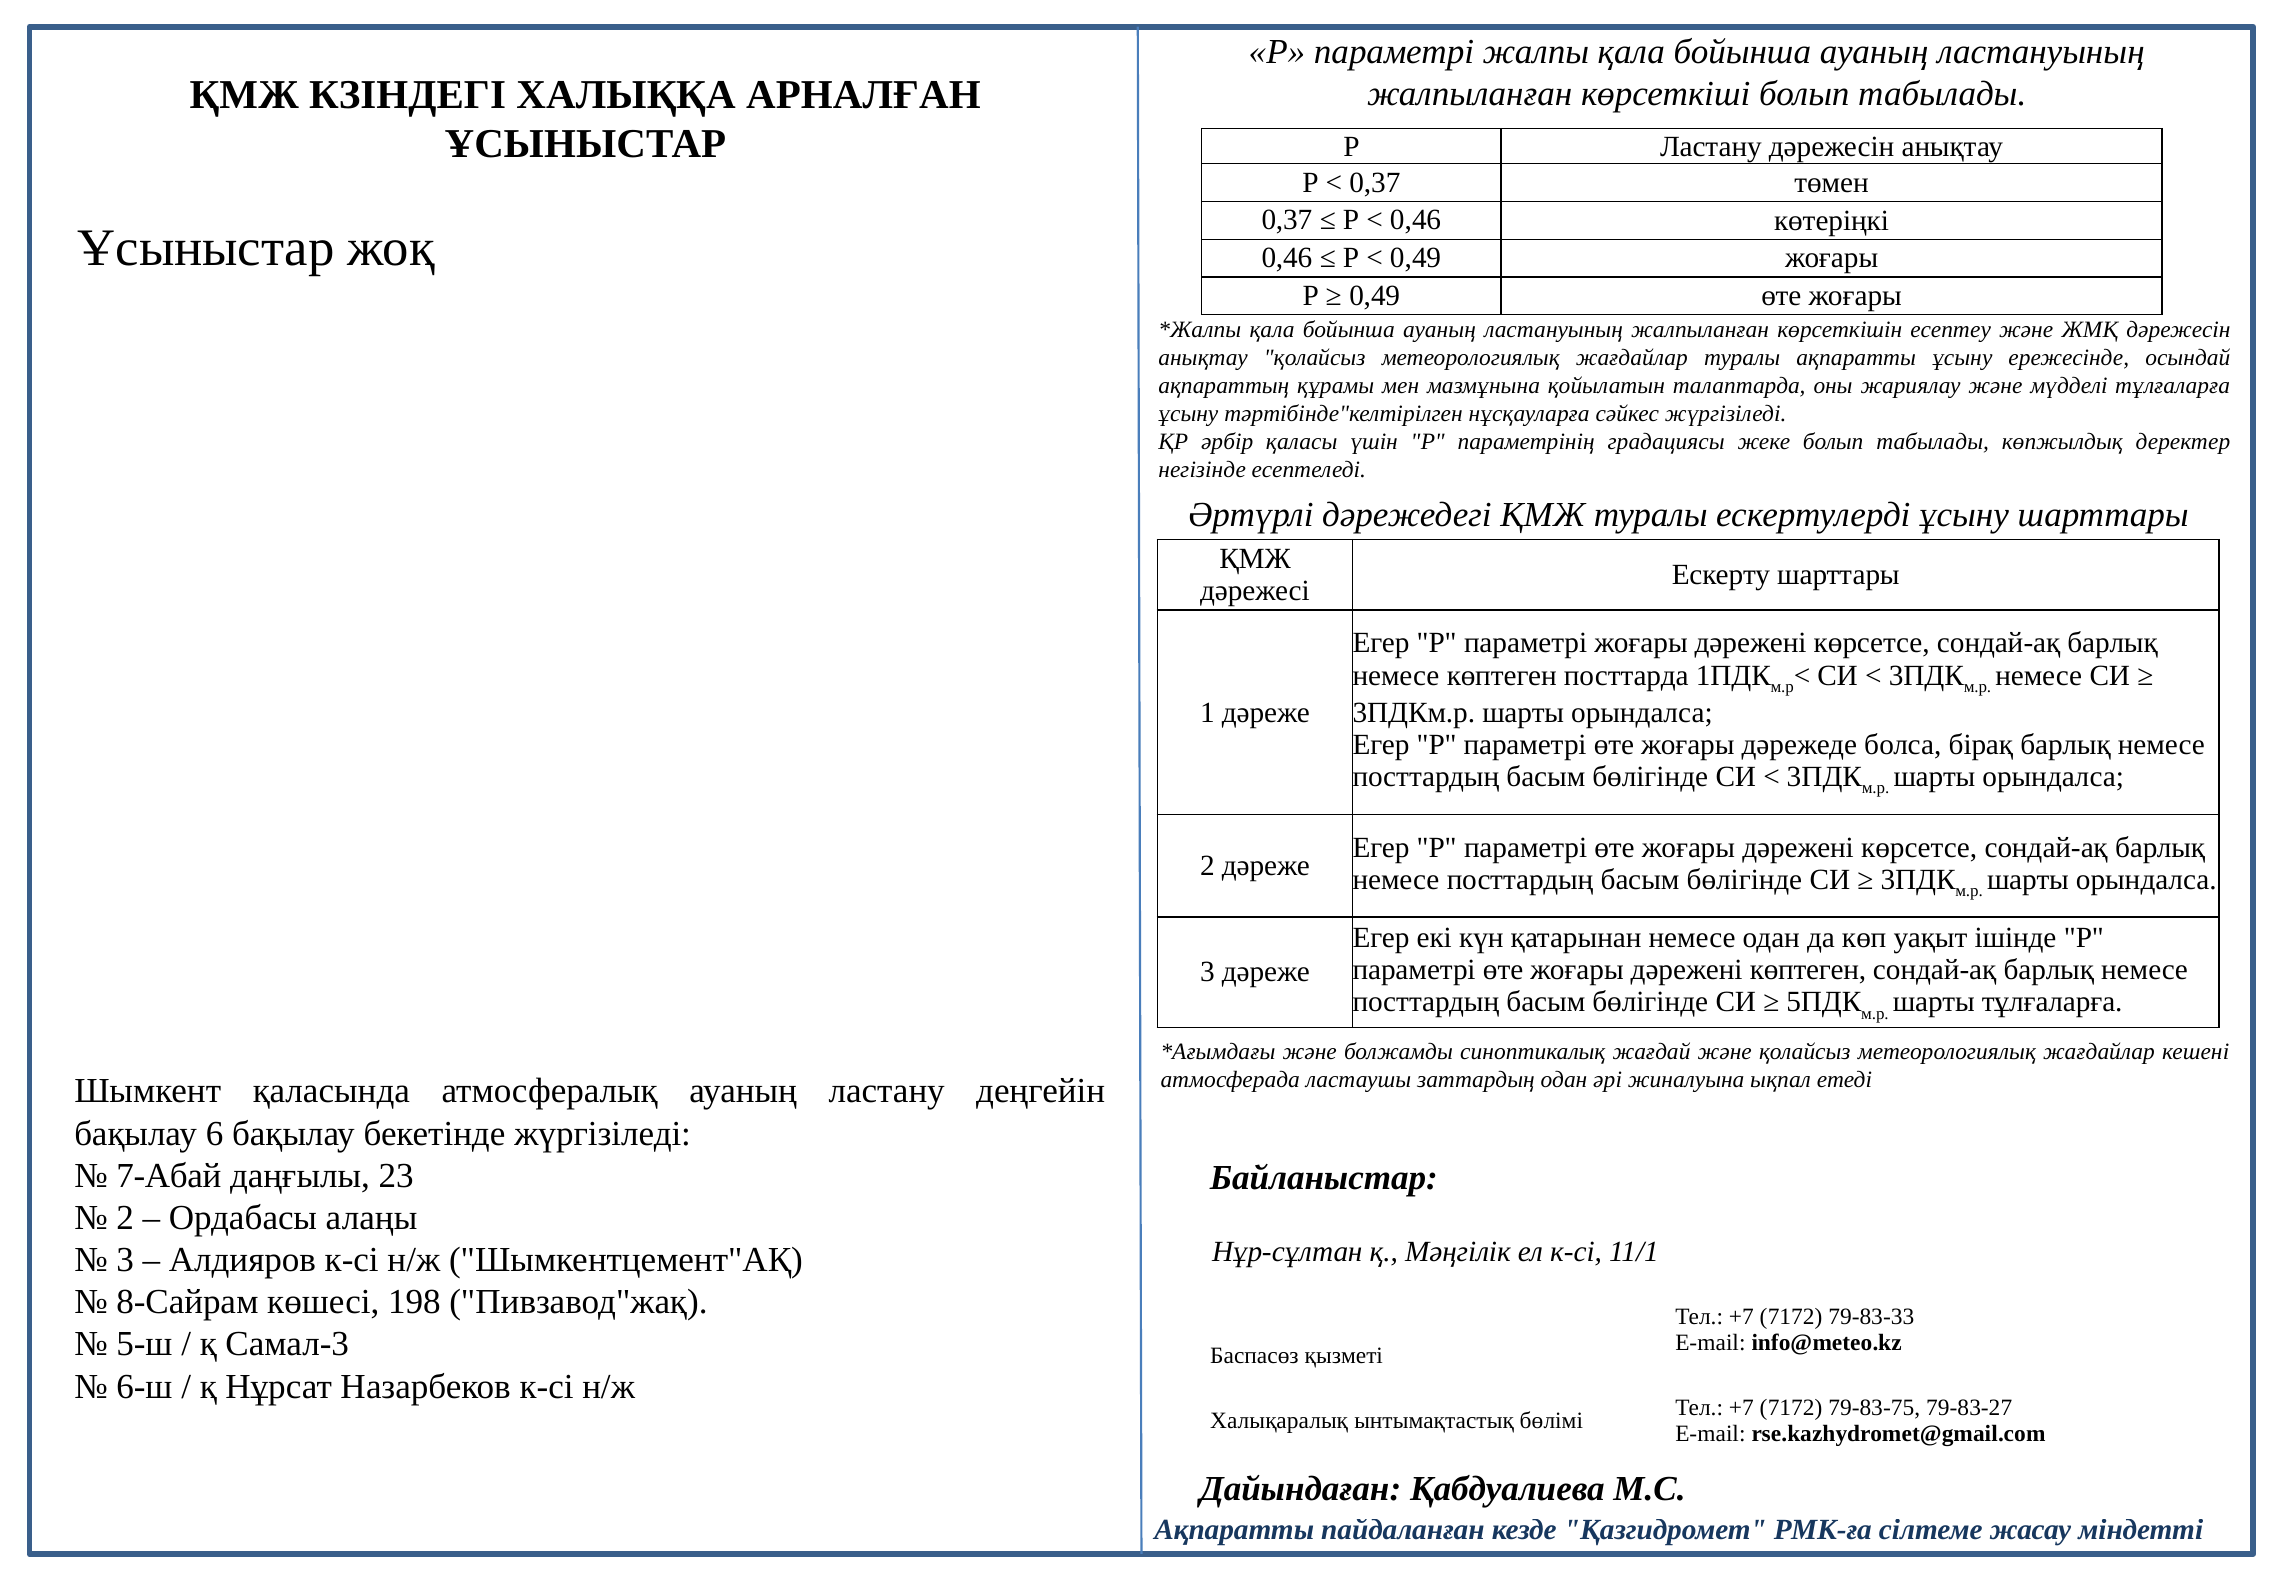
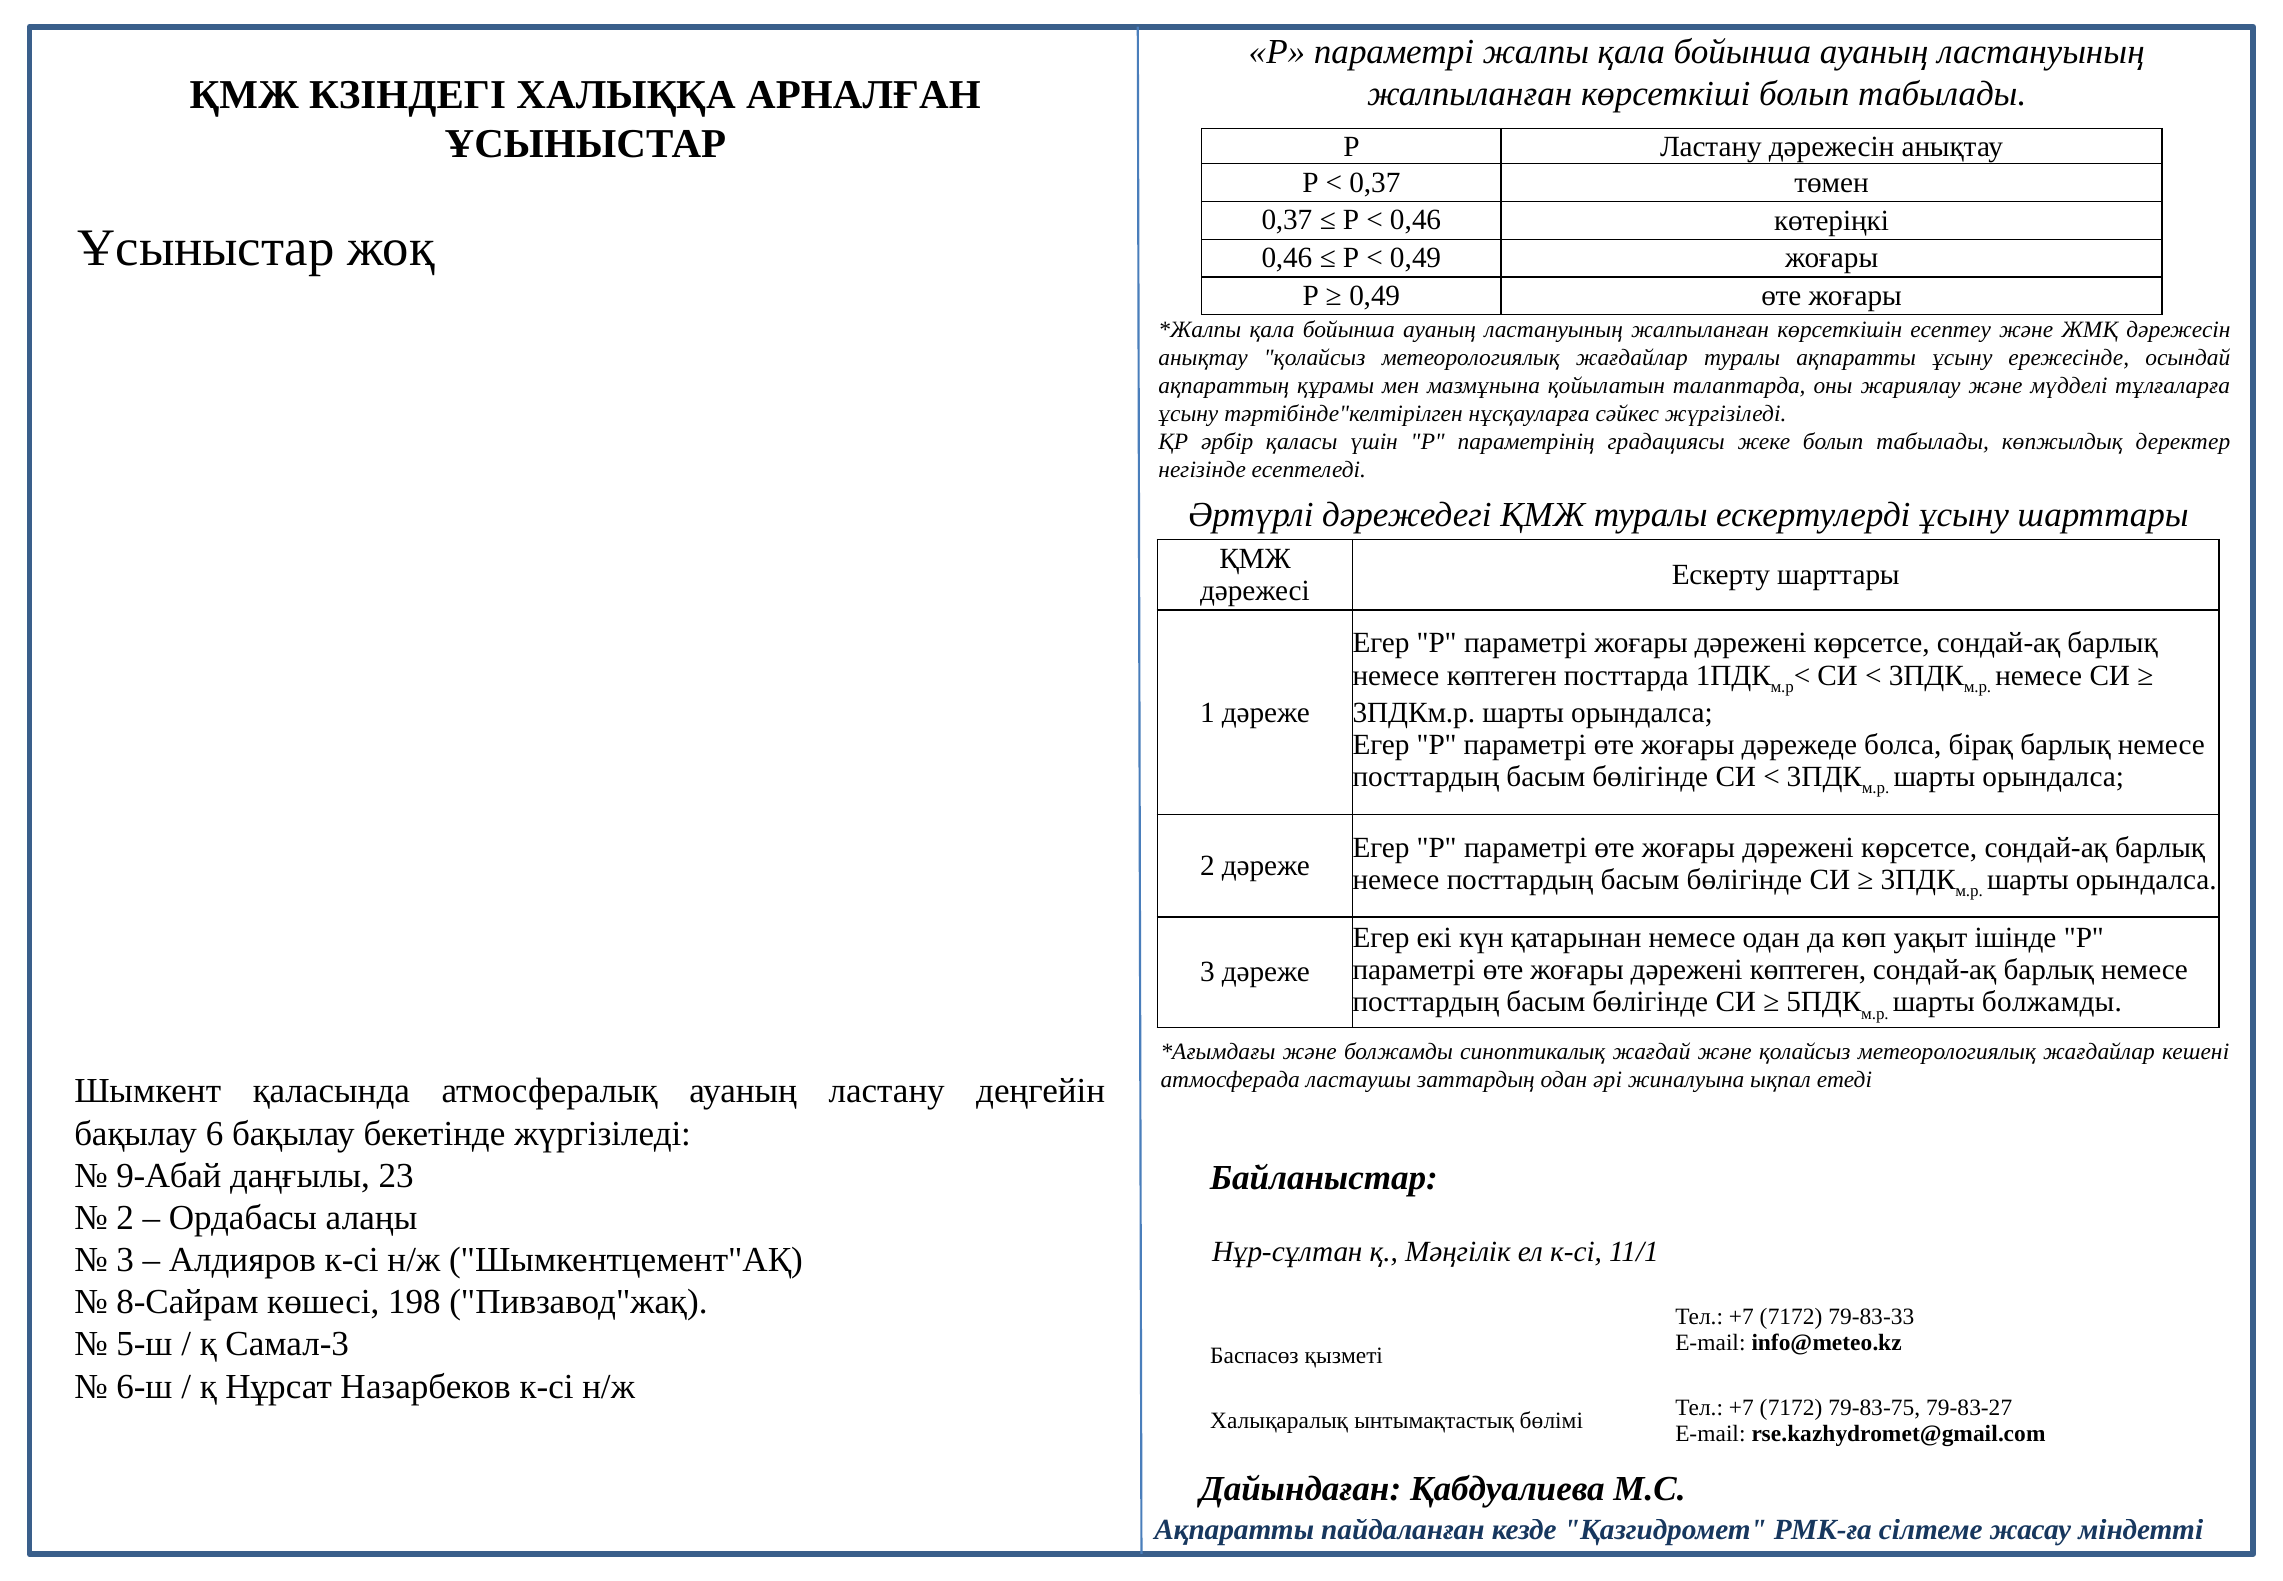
шарты тұлғаларға: тұлғаларға -> болжамды
7-Абай: 7-Абай -> 9-Абай
